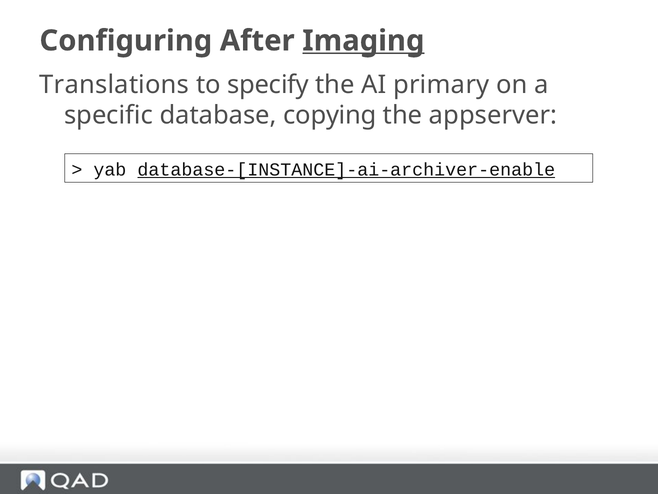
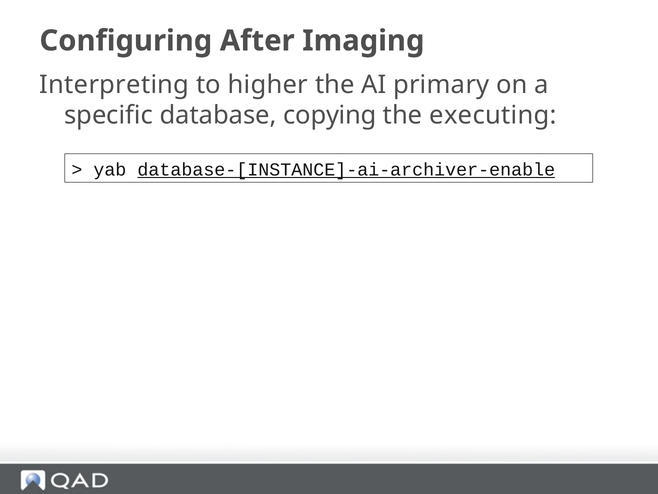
Imaging underline: present -> none
Translations: Translations -> Interpreting
specify: specify -> higher
appserver: appserver -> executing
